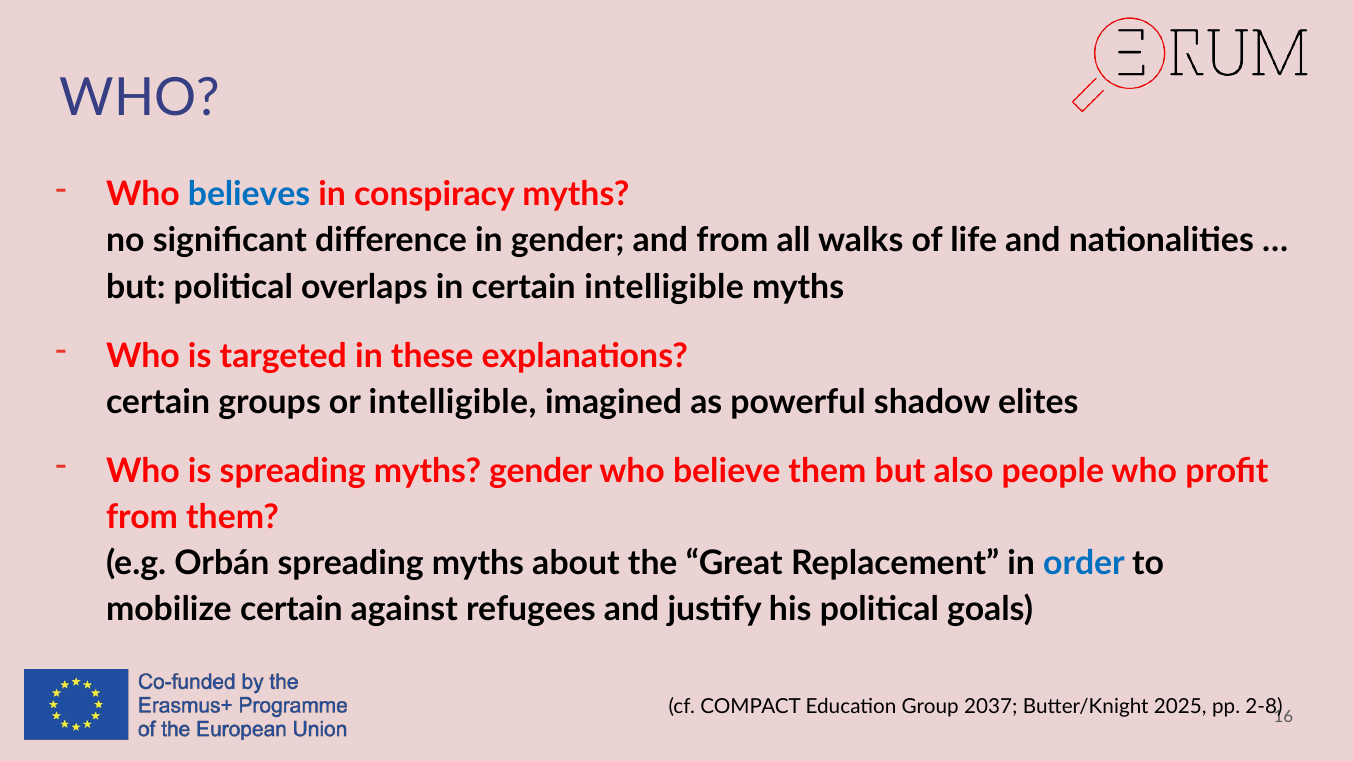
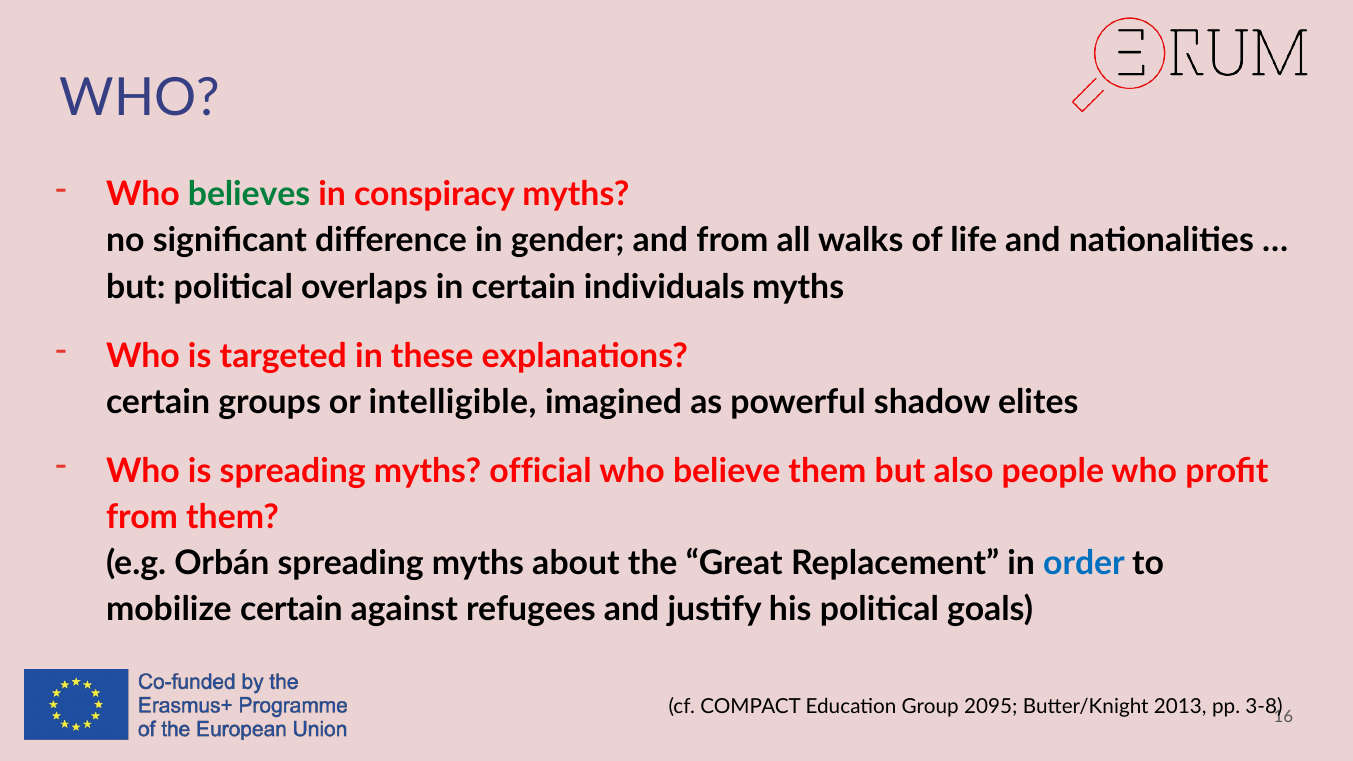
believes colour: blue -> green
certain intelligible: intelligible -> individuals
myths gender: gender -> official
2037: 2037 -> 2095
2025: 2025 -> 2013
2-8: 2-8 -> 3-8
